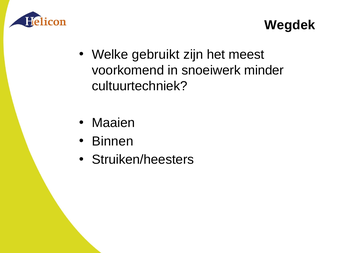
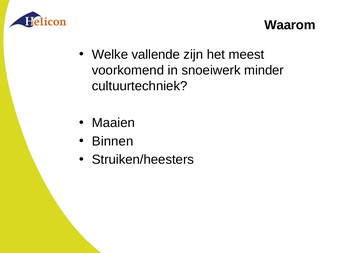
Wegdek: Wegdek -> Waarom
gebruikt: gebruikt -> vallende
